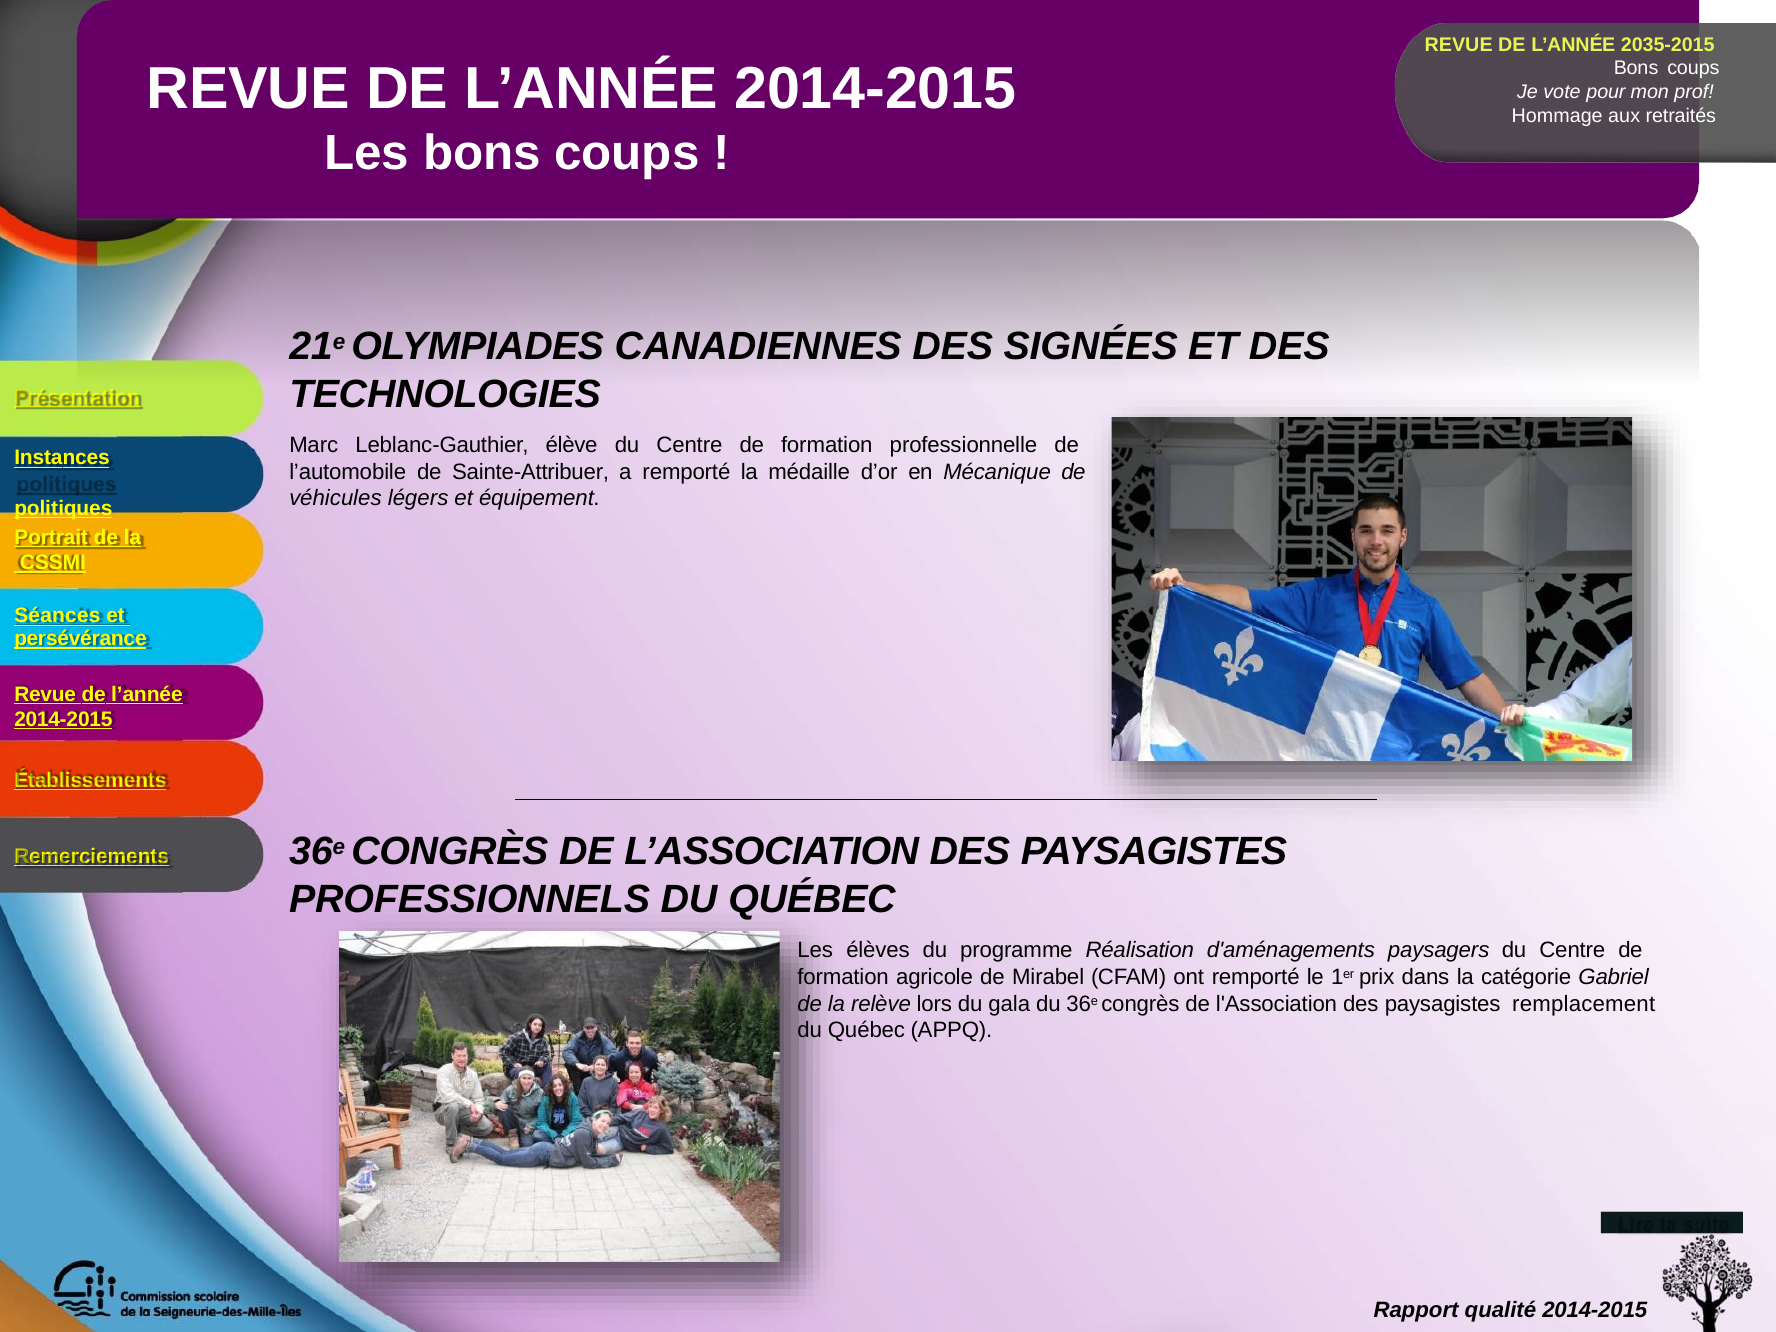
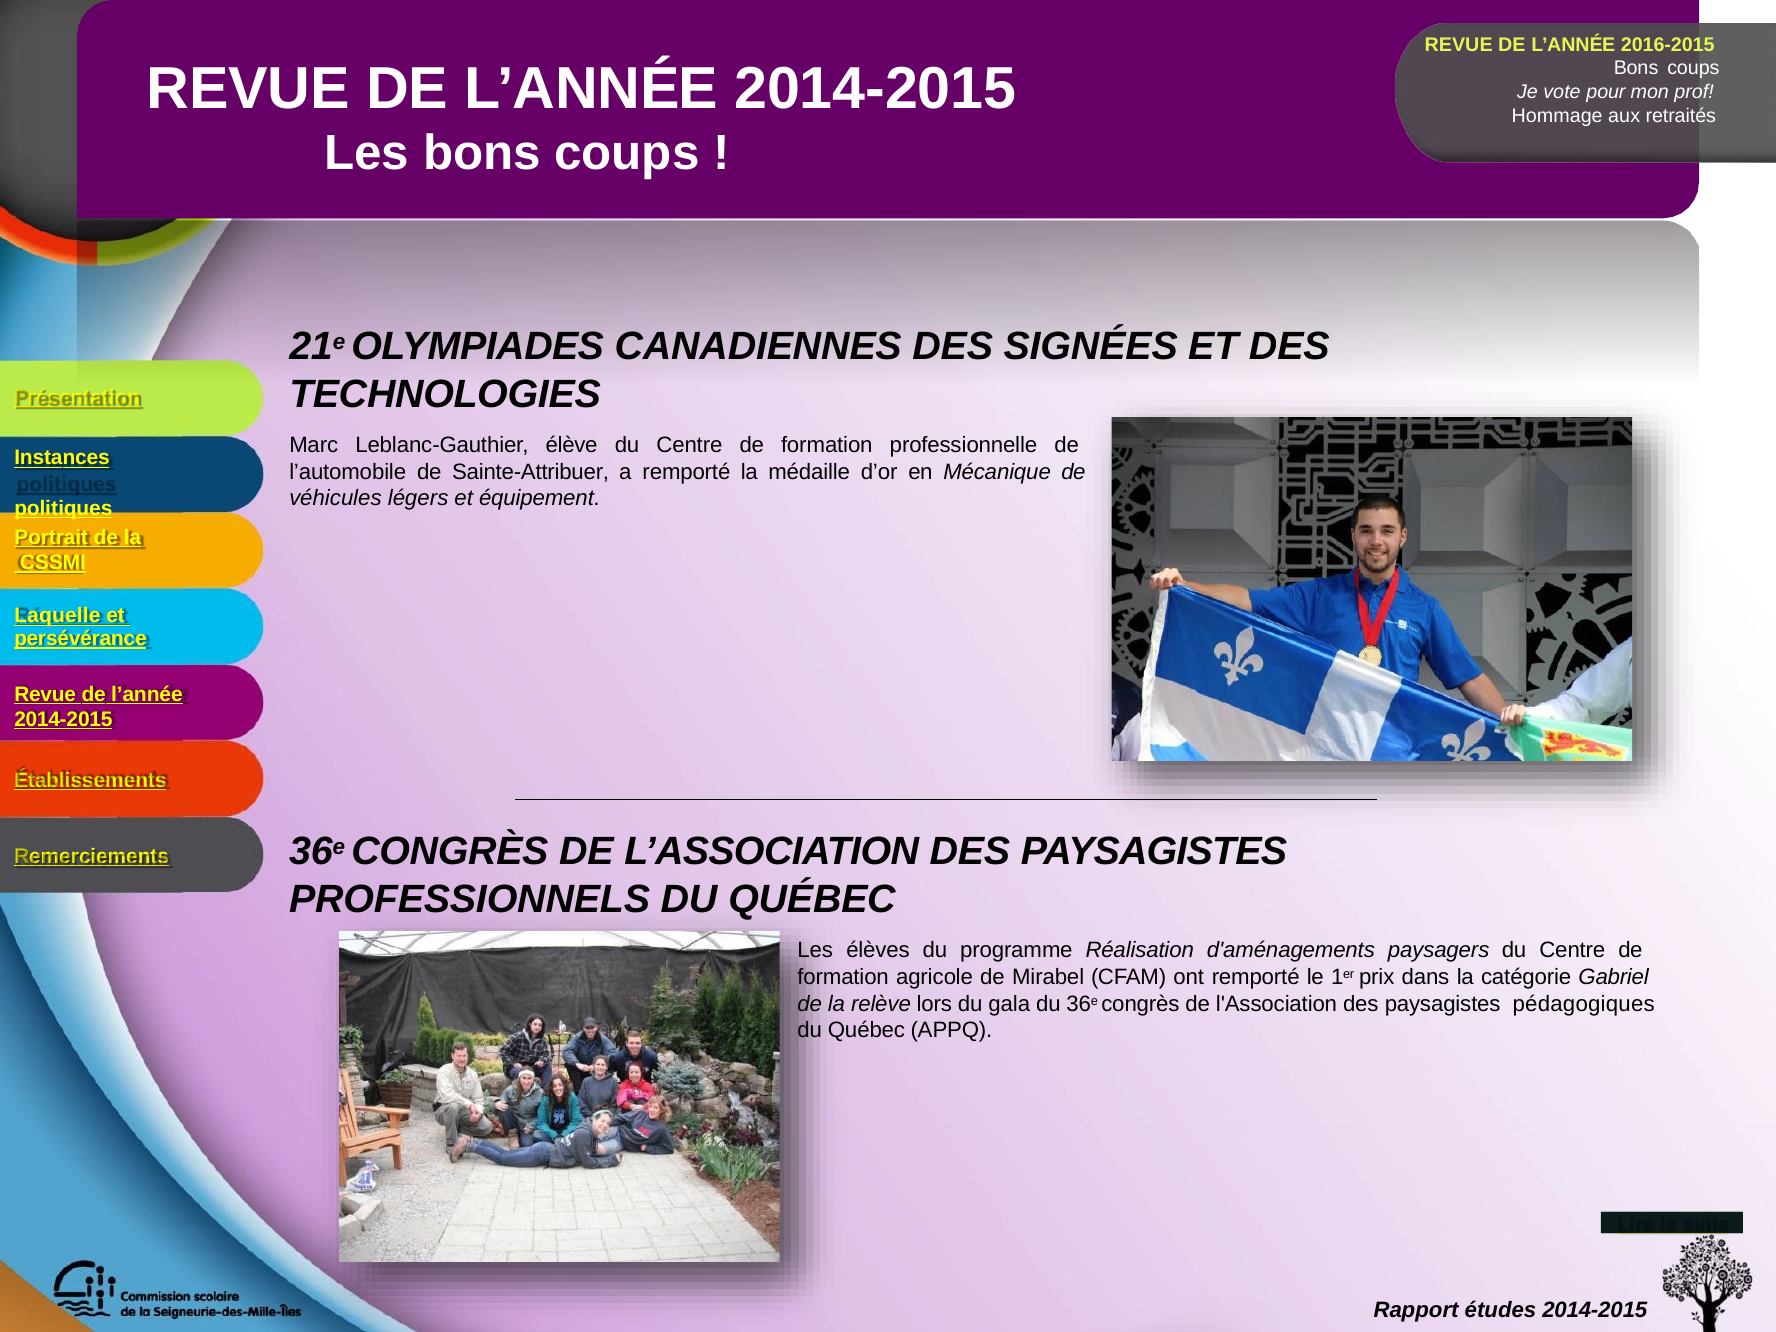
2035-2015: 2035-2015 -> 2016-2015
Séances: Séances -> Laquelle
remplacement: remplacement -> pédagogiques
qualité: qualité -> études
